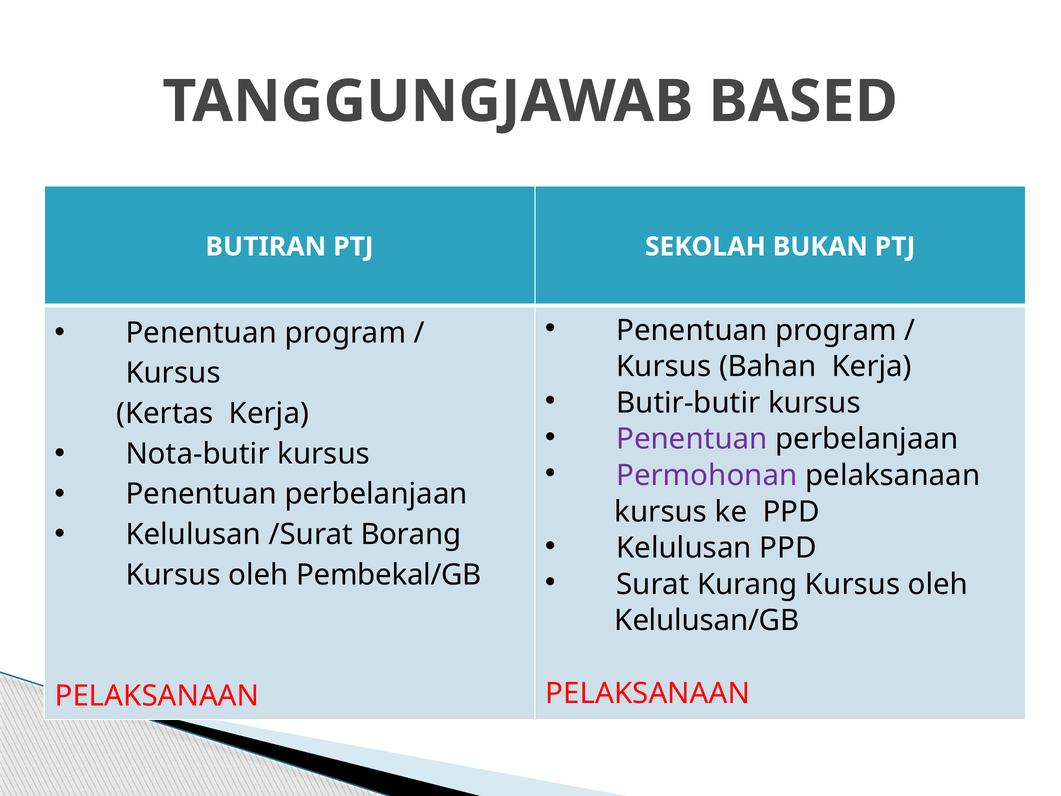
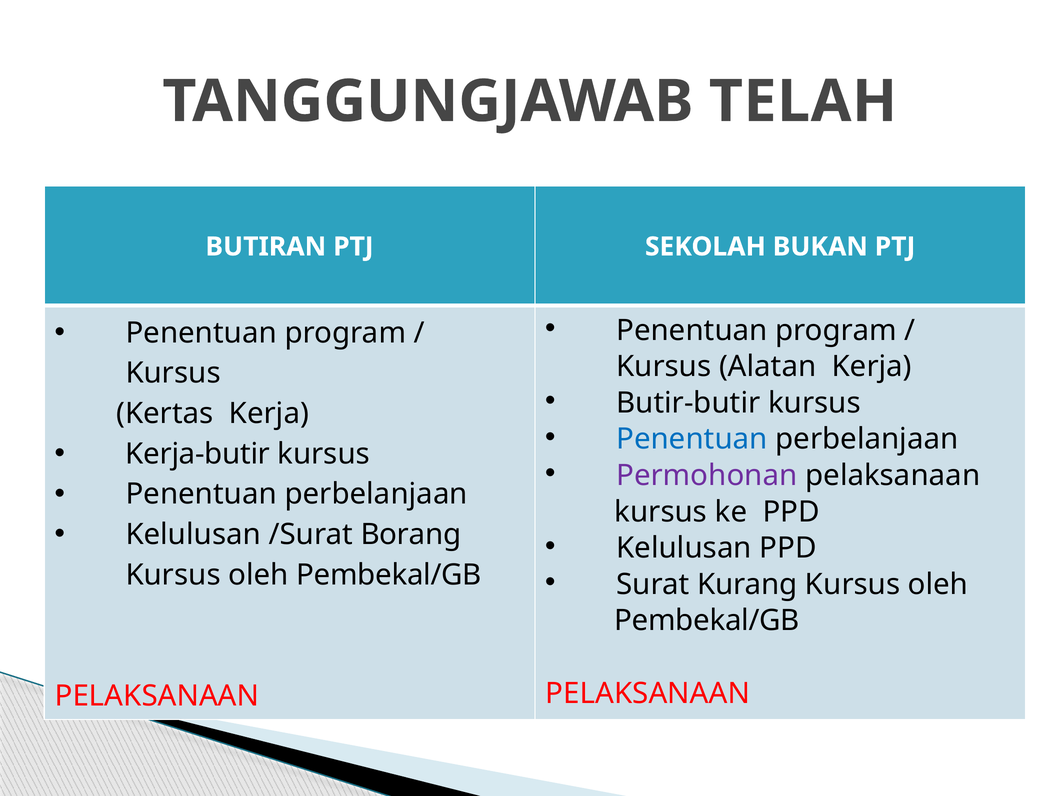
BASED: BASED -> TELAH
Bahan: Bahan -> Alatan
Penentuan at (692, 439) colour: purple -> blue
Nota-butir: Nota-butir -> Kerja-butir
Kelulusan/GB at (707, 621): Kelulusan/GB -> Pembekal/GB
